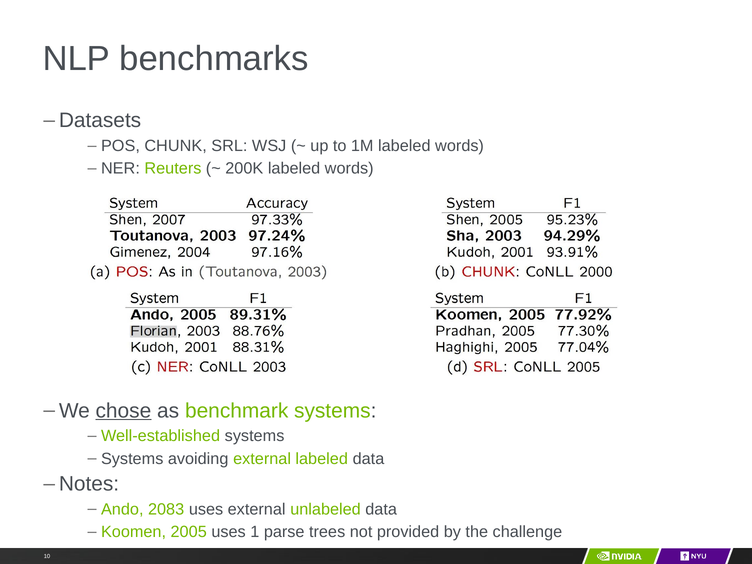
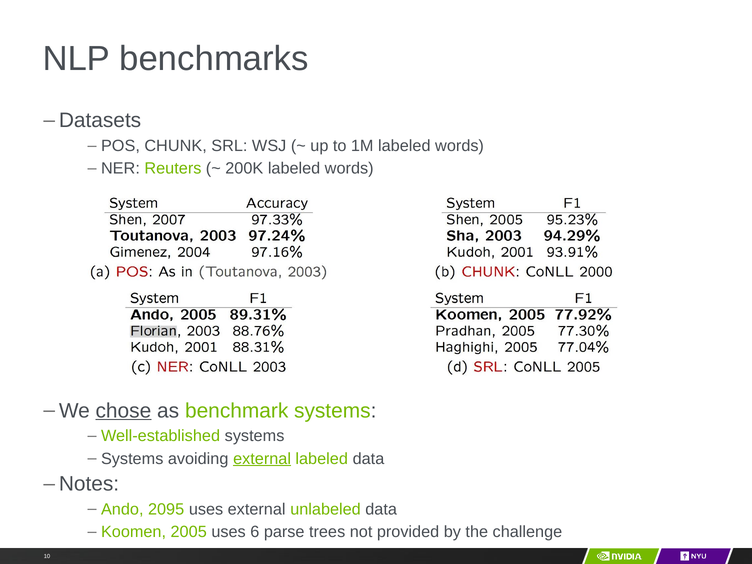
external at (262, 459) underline: none -> present
2083: 2083 -> 2095
1: 1 -> 6
